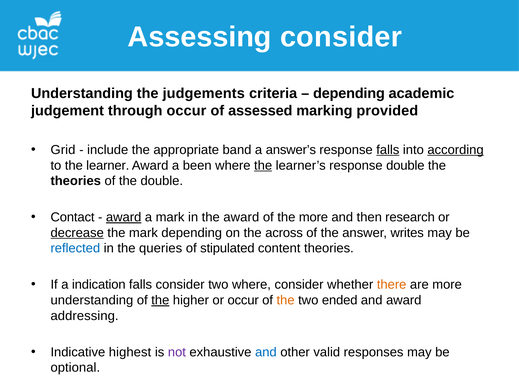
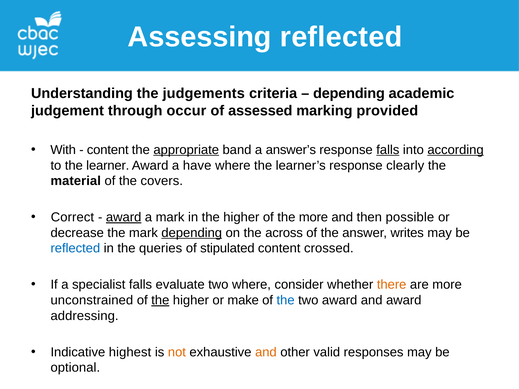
Assessing consider: consider -> reflected
Grid: Grid -> With
include at (108, 150): include -> content
appropriate underline: none -> present
been: been -> have
the at (263, 165) underline: present -> none
response double: double -> clearly
theories at (76, 181): theories -> material
the double: double -> covers
Contact: Contact -> Correct
in the award: award -> higher
research: research -> possible
decrease underline: present -> none
depending at (192, 233) underline: none -> present
content theories: theories -> crossed
indication: indication -> specialist
falls consider: consider -> evaluate
understanding at (92, 300): understanding -> unconstrained
or occur: occur -> make
the at (286, 300) colour: orange -> blue
two ended: ended -> award
not colour: purple -> orange
and at (266, 352) colour: blue -> orange
